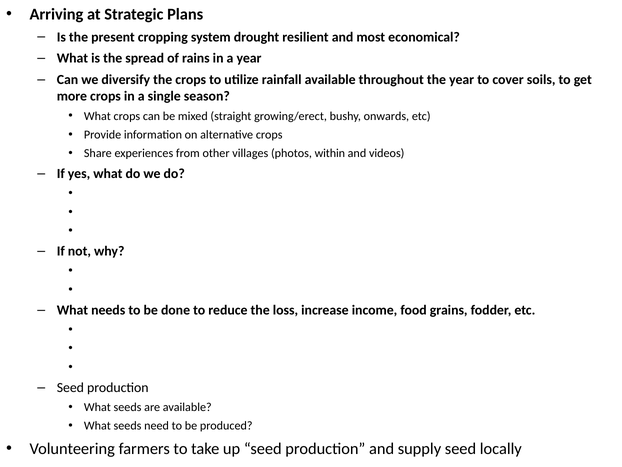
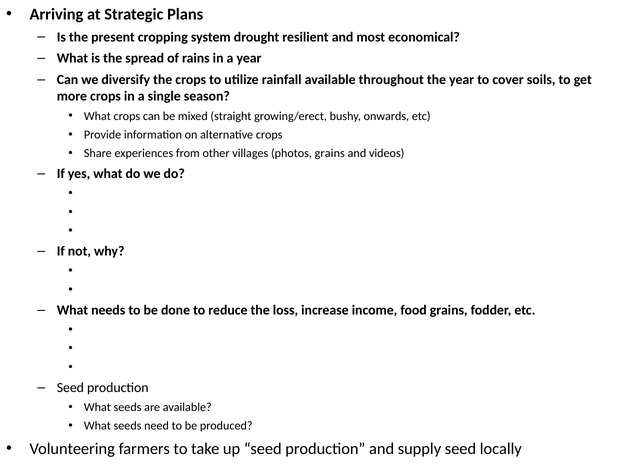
photos within: within -> grains
